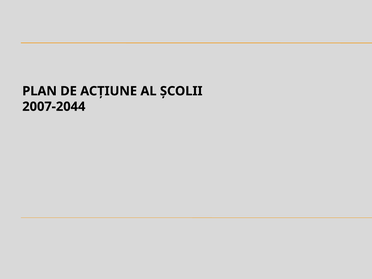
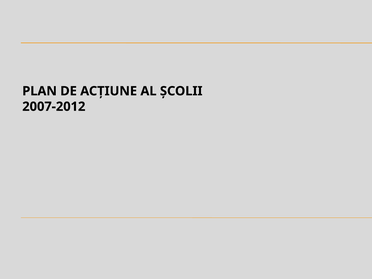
2007-2044: 2007-2044 -> 2007-2012
